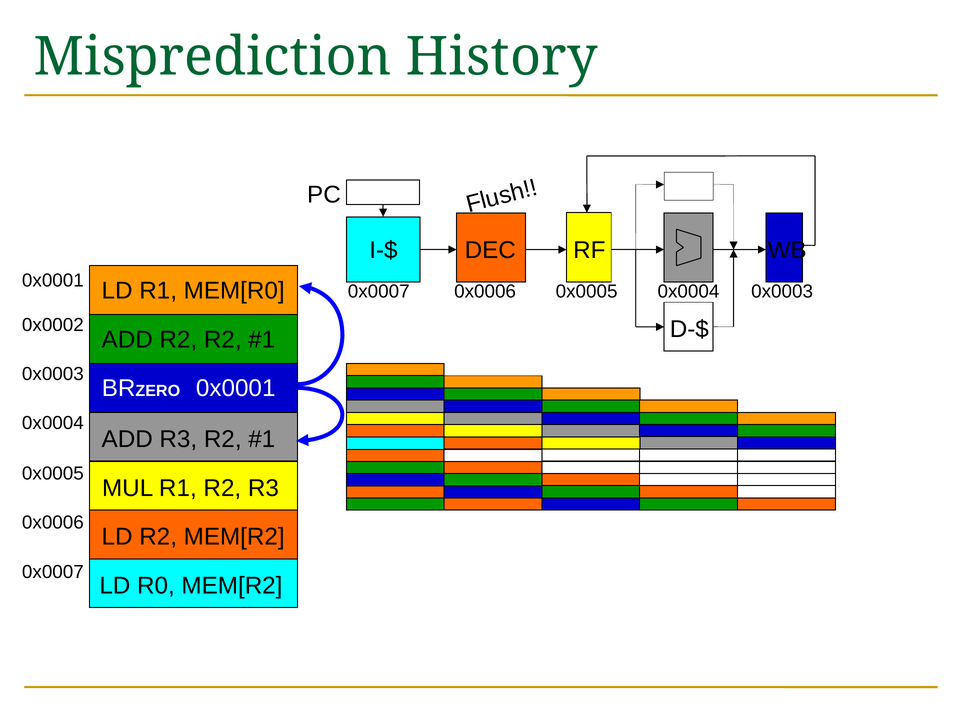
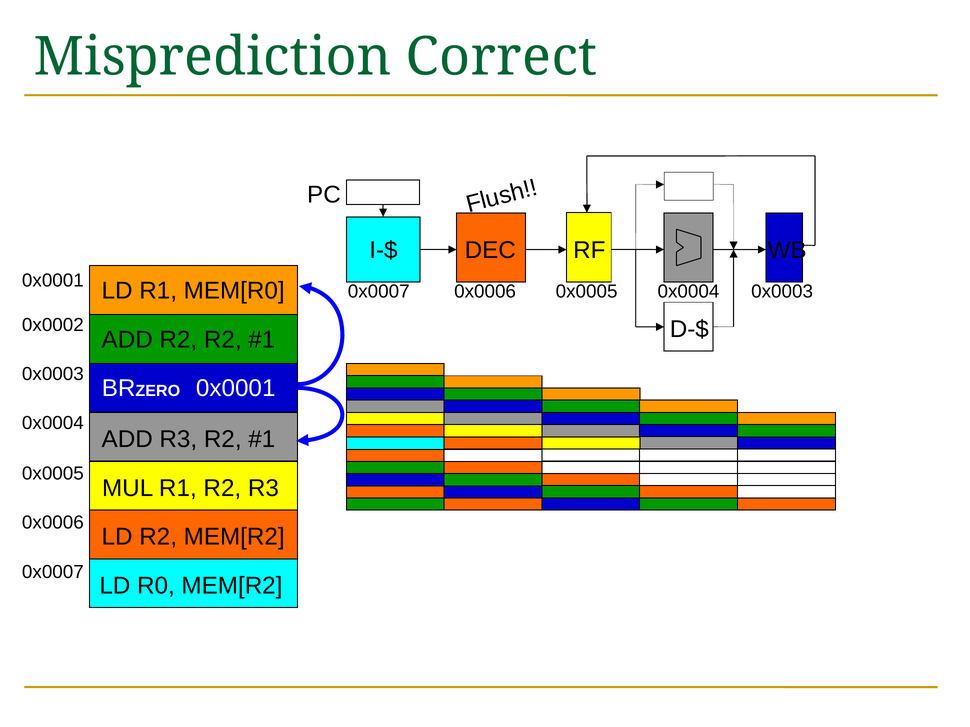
History: History -> Correct
